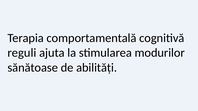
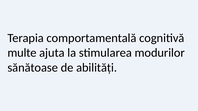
reguli: reguli -> multe
